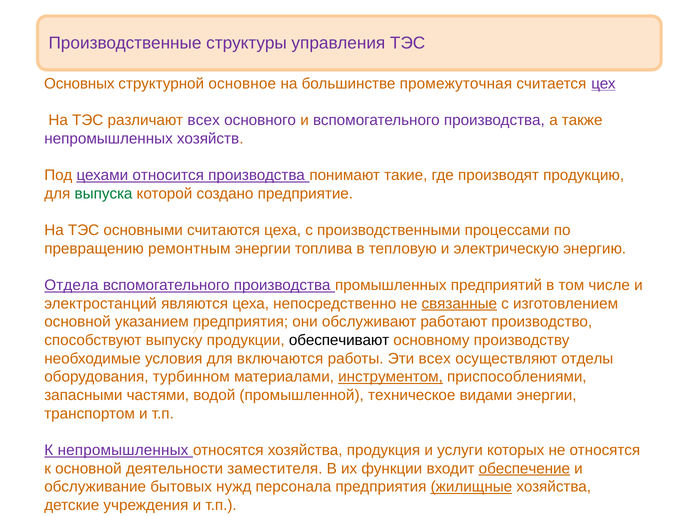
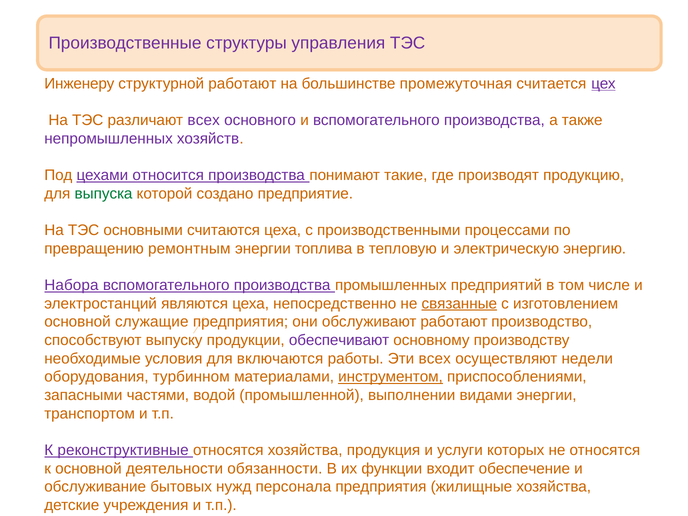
Основных: Основных -> Инженеру
структурной основное: основное -> работают
Отдела: Отдела -> Набора
указанием: указанием -> служащие
обеспечивают colour: black -> purple
отделы: отделы -> недели
техническое: техническое -> выполнении
К непромышленных: непромышленных -> реконструктивные
заместителя: заместителя -> обязанности
обеспечение underline: present -> none
жилищные underline: present -> none
